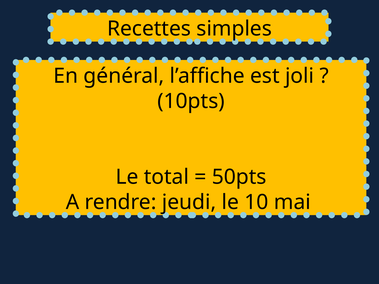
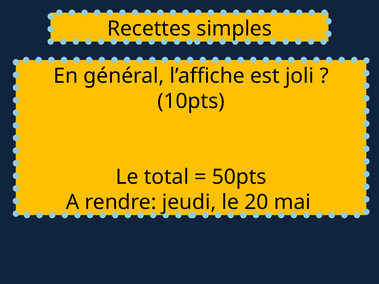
10: 10 -> 20
